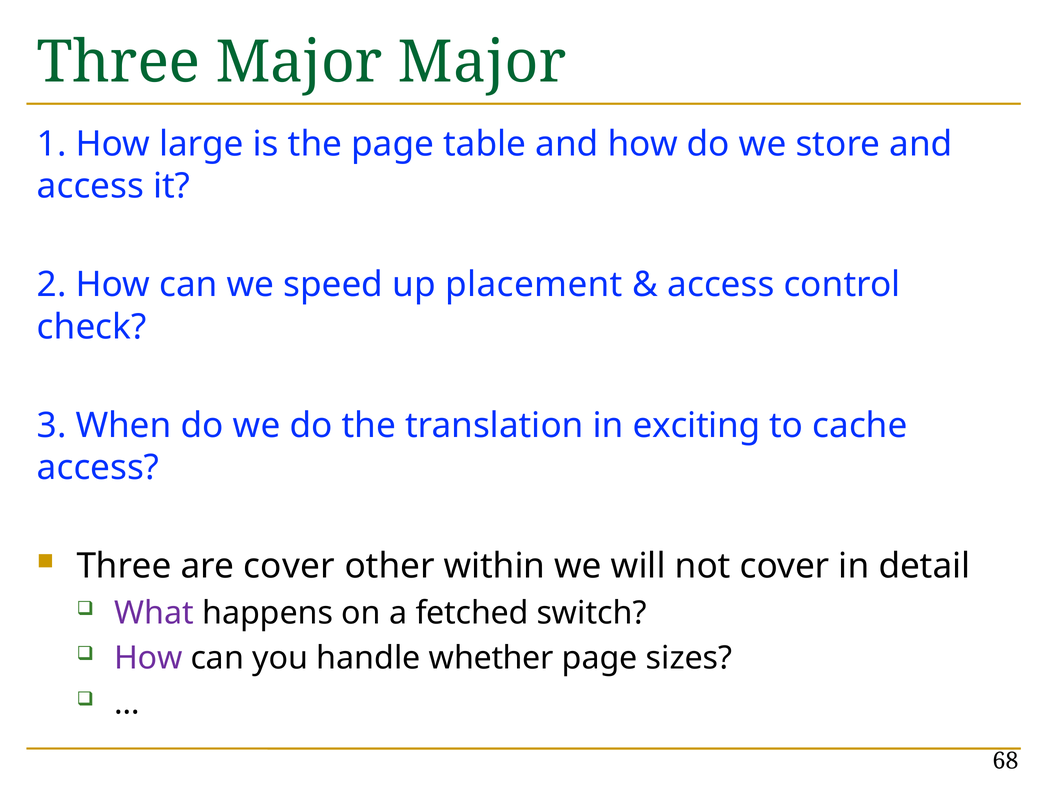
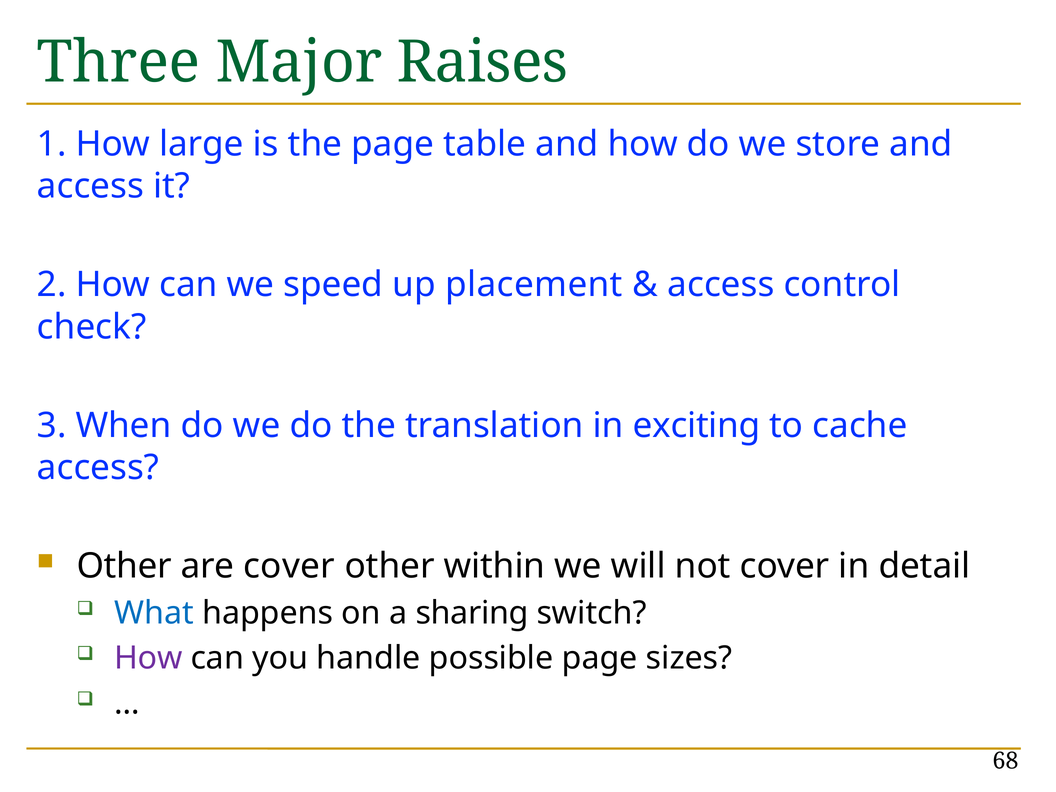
Major Major: Major -> Raises
Three at (124, 566): Three -> Other
What colour: purple -> blue
fetched: fetched -> sharing
whether: whether -> possible
